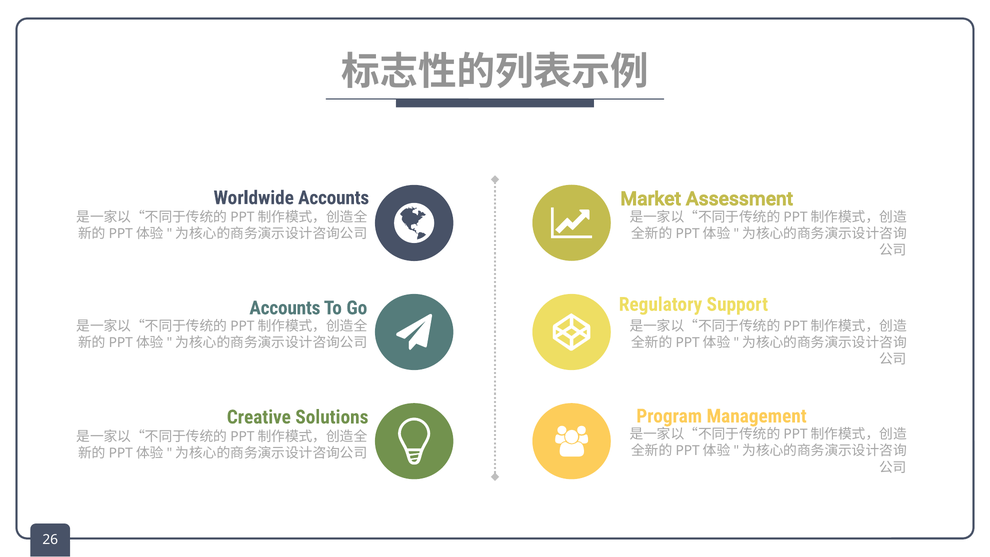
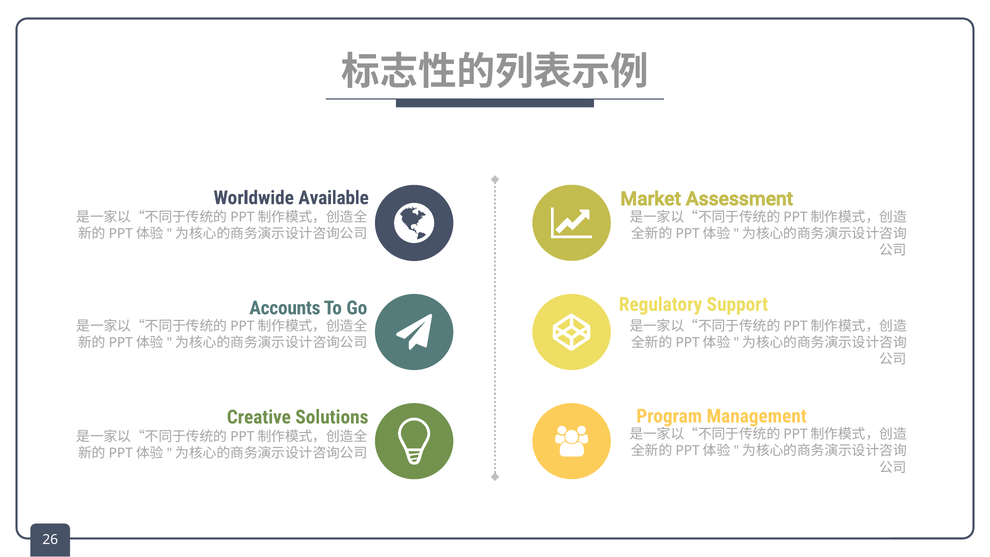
Worldwide Accounts: Accounts -> Available
